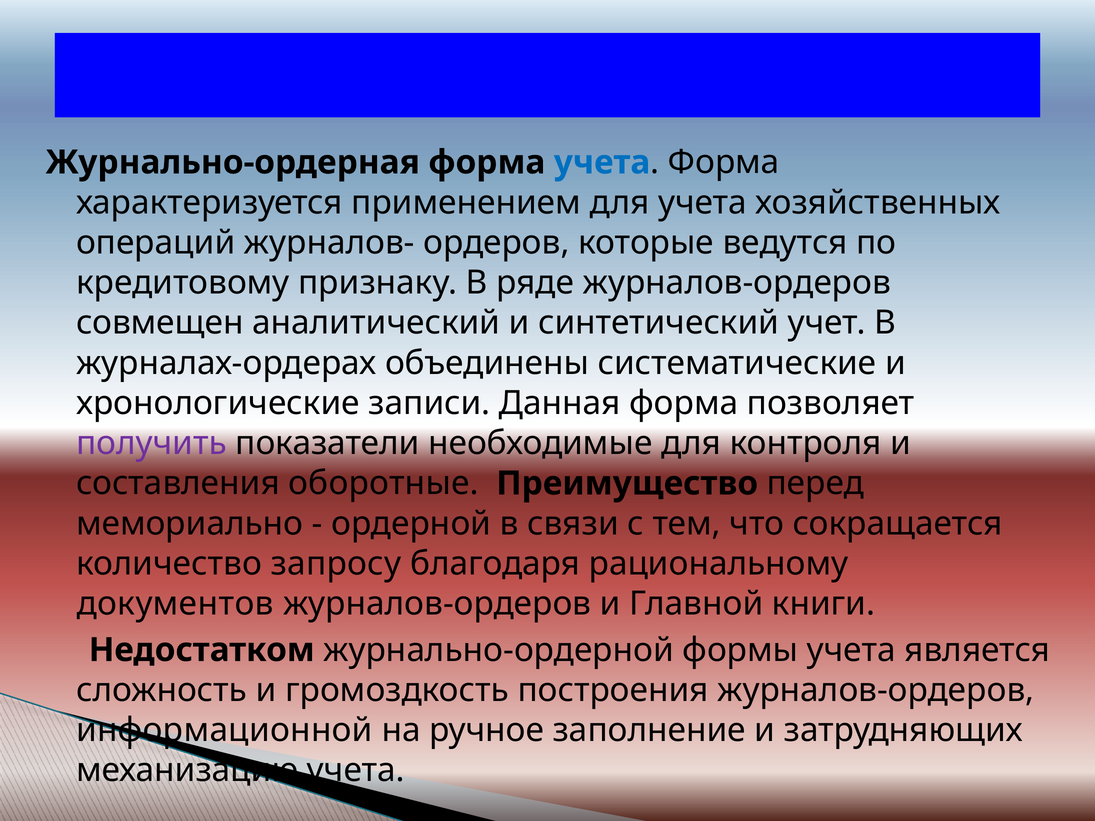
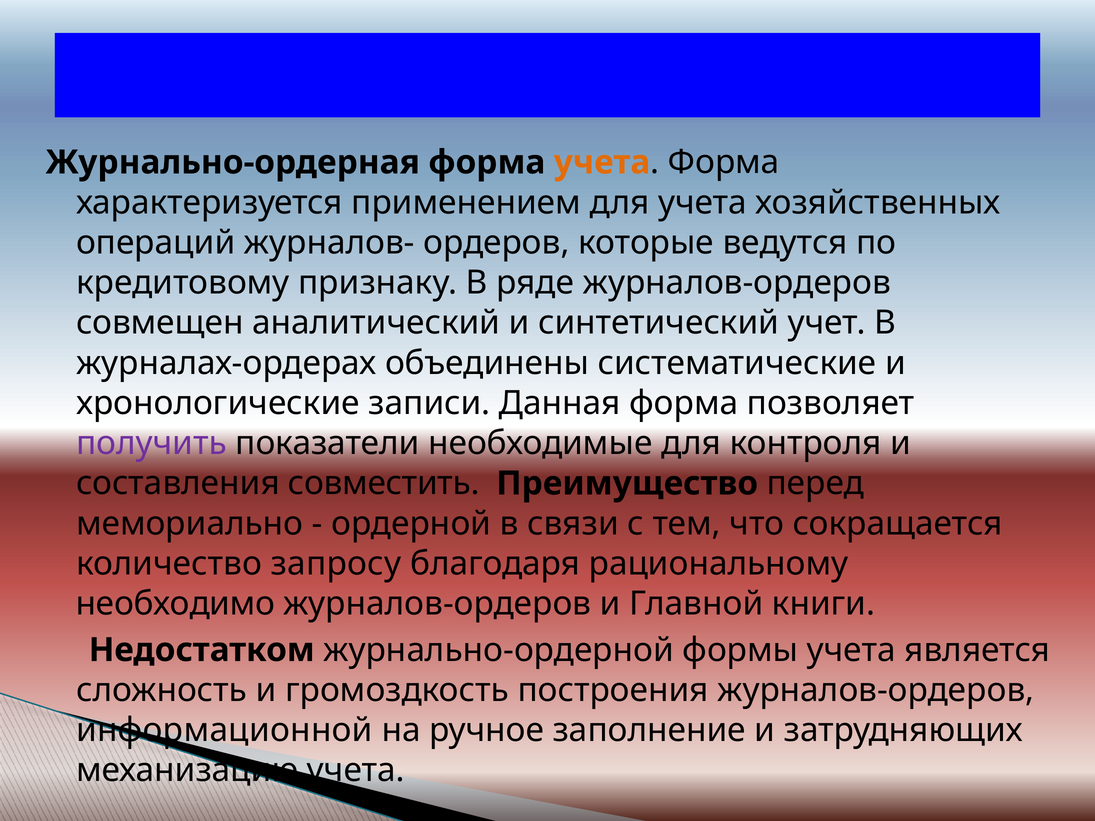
учета at (602, 162) colour: blue -> orange
оборотные: оборотные -> совместить
документов: документов -> необходимо
